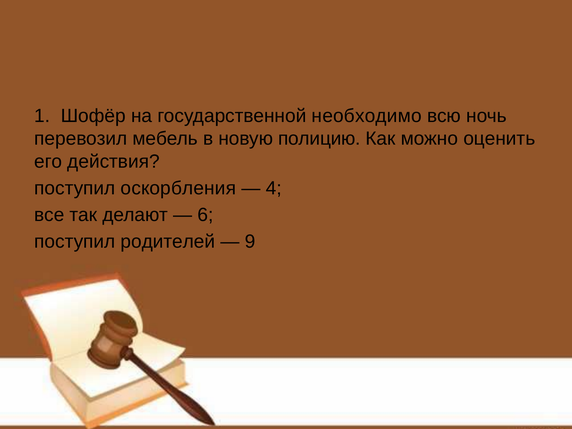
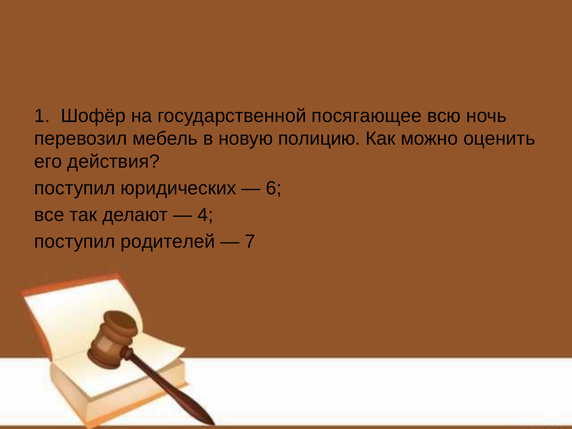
необходимо: необходимо -> посягающее
оскорбления: оскорбления -> юридических
4: 4 -> 6
6: 6 -> 4
9: 9 -> 7
